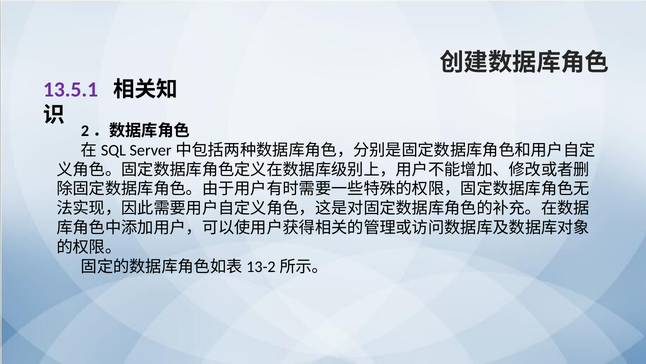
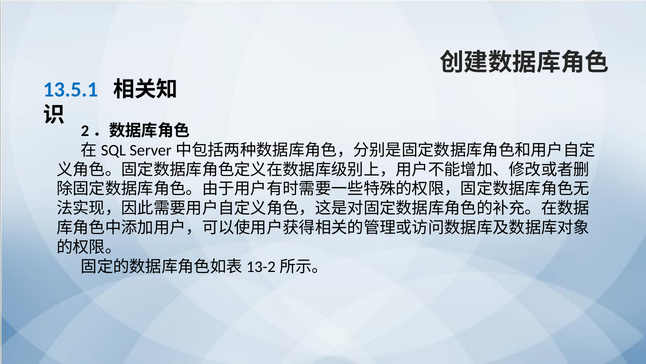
13.5.1 colour: purple -> blue
